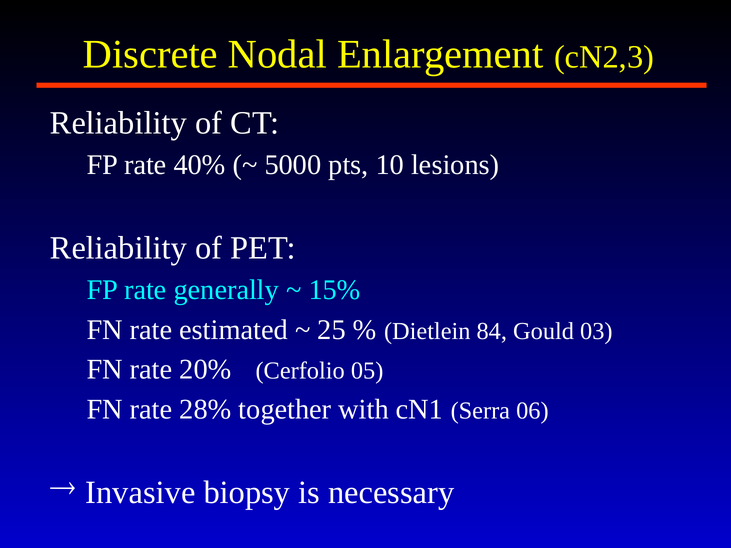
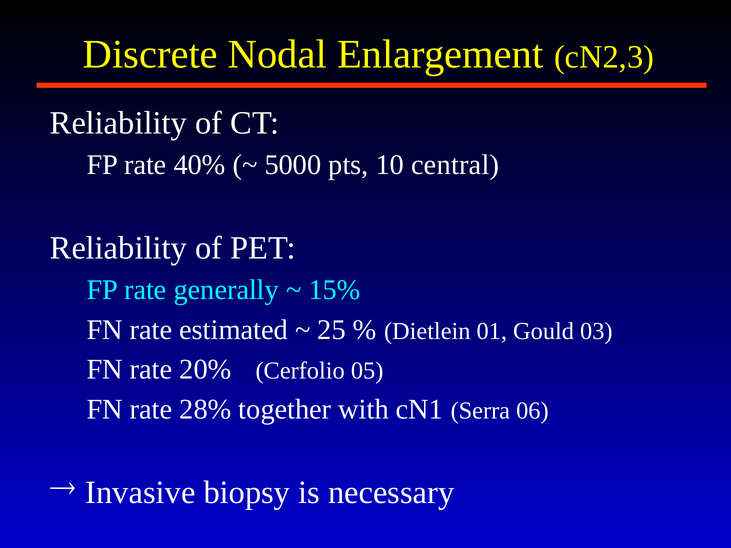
lesions: lesions -> central
84: 84 -> 01
